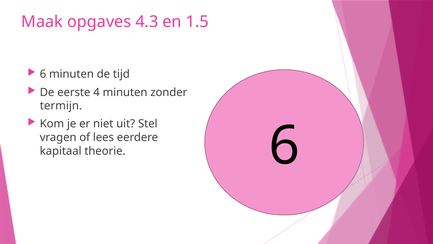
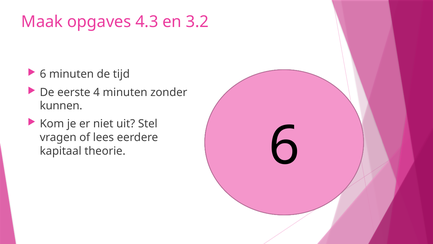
1.5: 1.5 -> 3.2
termijn: termijn -> kunnen
